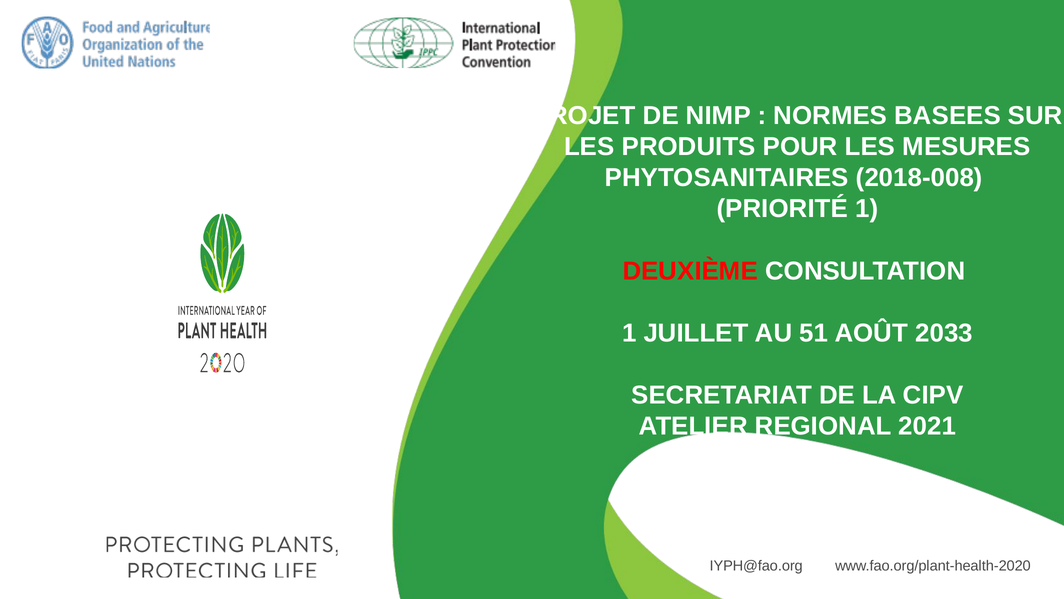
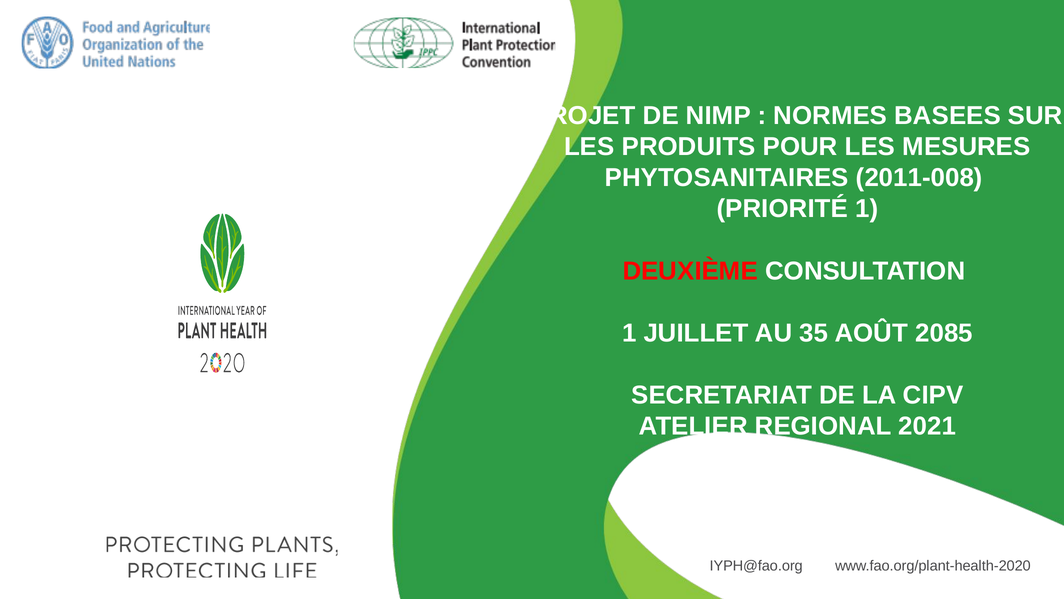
2018-008: 2018-008 -> 2011-008
51: 51 -> 35
2033: 2033 -> 2085
